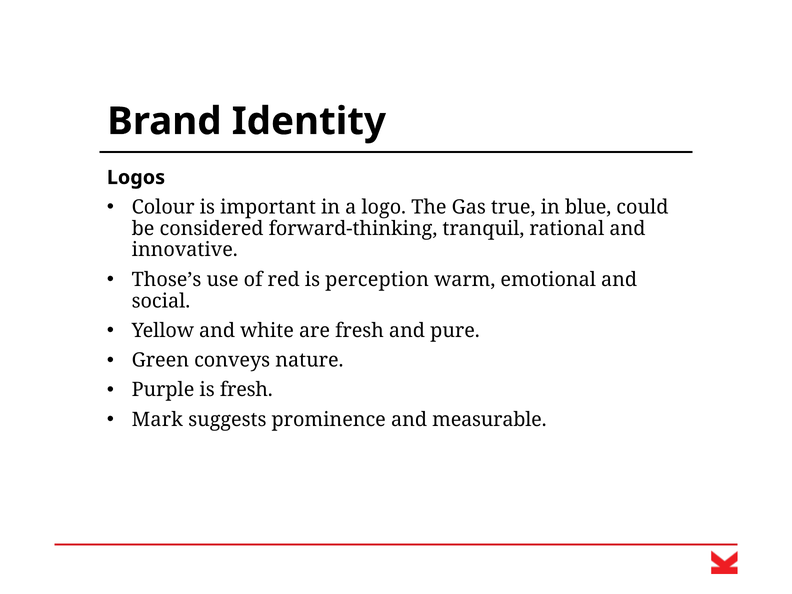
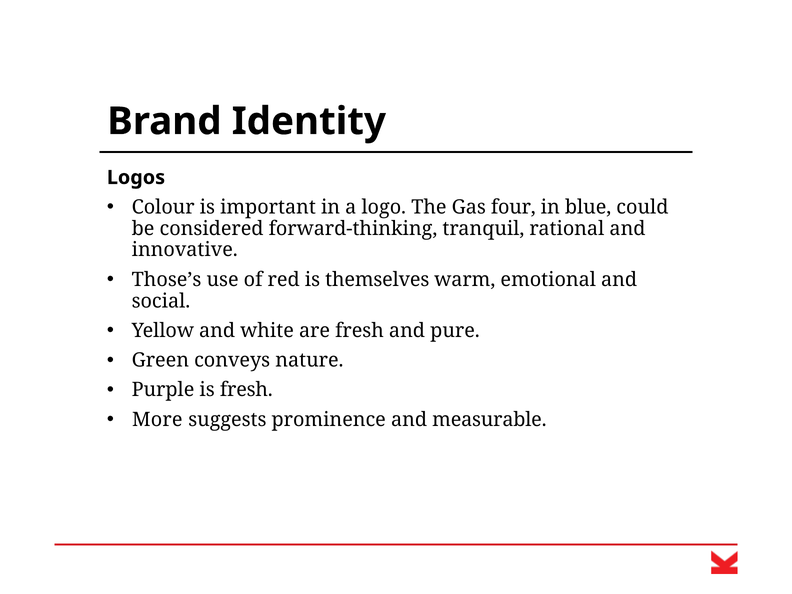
true: true -> four
perception: perception -> themselves
Mark: Mark -> More
